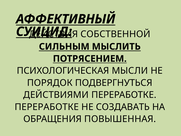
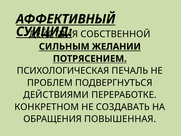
МЫСЛИТЬ: МЫСЛИТЬ -> ЖЕЛАНИИ
МЫСЛИ: МЫСЛИ -> ПЕЧАЛЬ
ПОРЯДОК: ПОРЯДОК -> ПРОБЛЕМ
ПЕРЕРАБОТКЕ at (47, 107): ПЕРЕРАБОТКЕ -> КОНКРЕТНОМ
